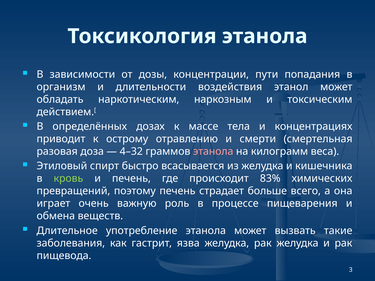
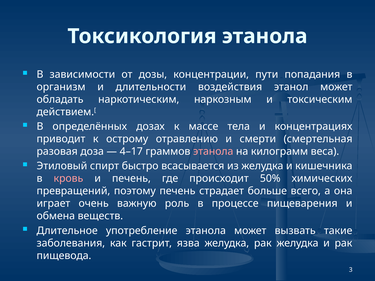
4–32: 4–32 -> 4–17
кровь colour: light green -> pink
83%: 83% -> 50%
